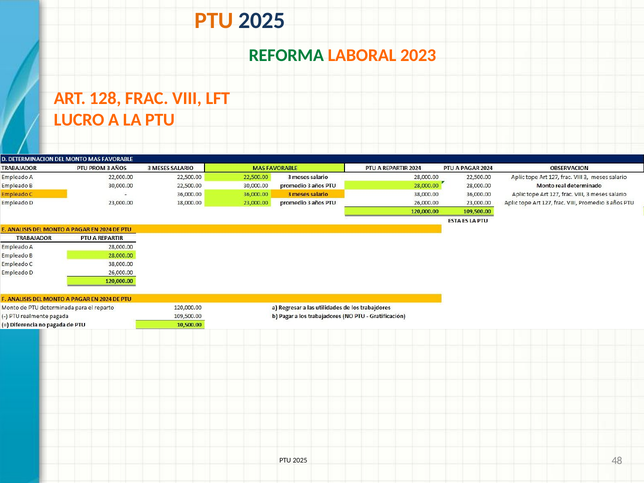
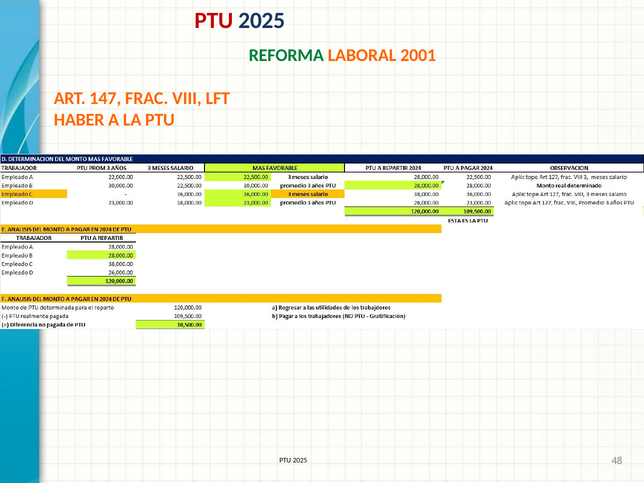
PTU at (214, 21) colour: orange -> red
2023: 2023 -> 2001
128: 128 -> 147
LUCRO: LUCRO -> HABER
